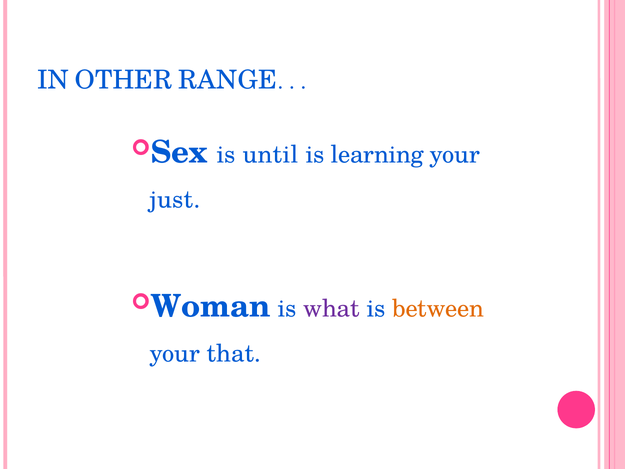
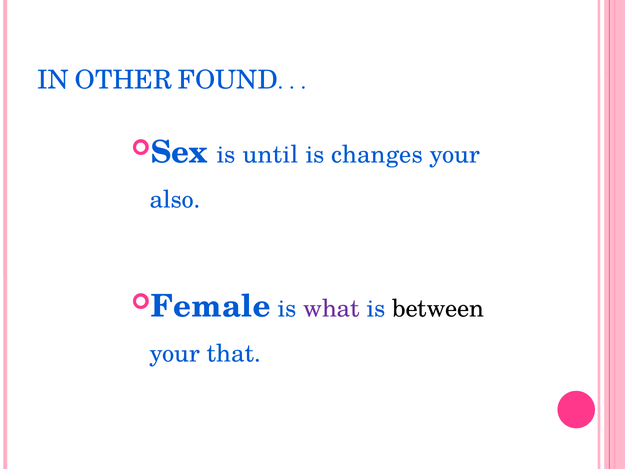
RANGE: RANGE -> FOUND
learning: learning -> changes
just: just -> also
Woman: Woman -> Female
between colour: orange -> black
